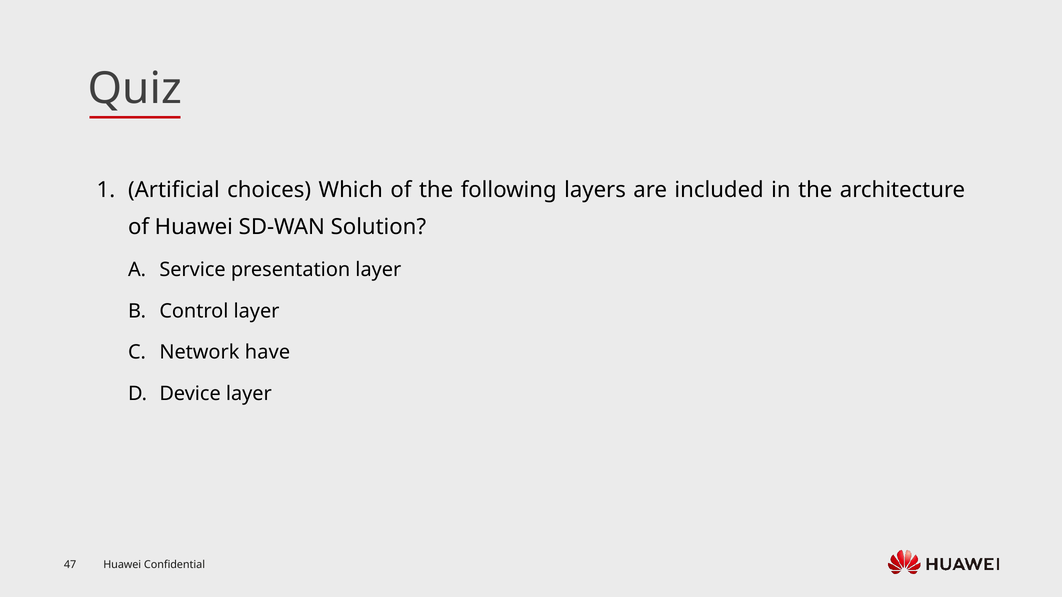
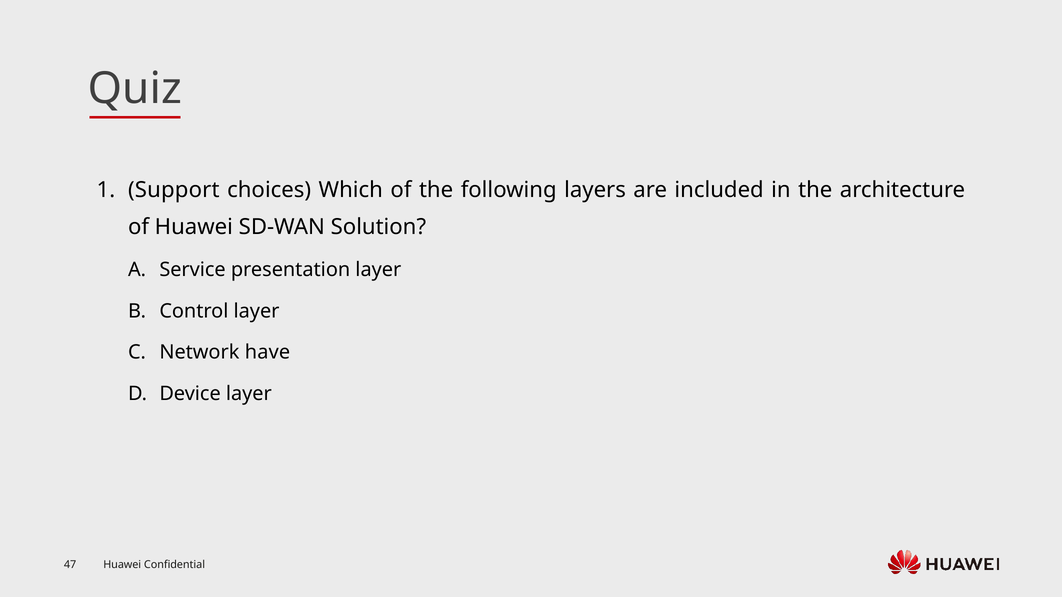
Artificial: Artificial -> Support
